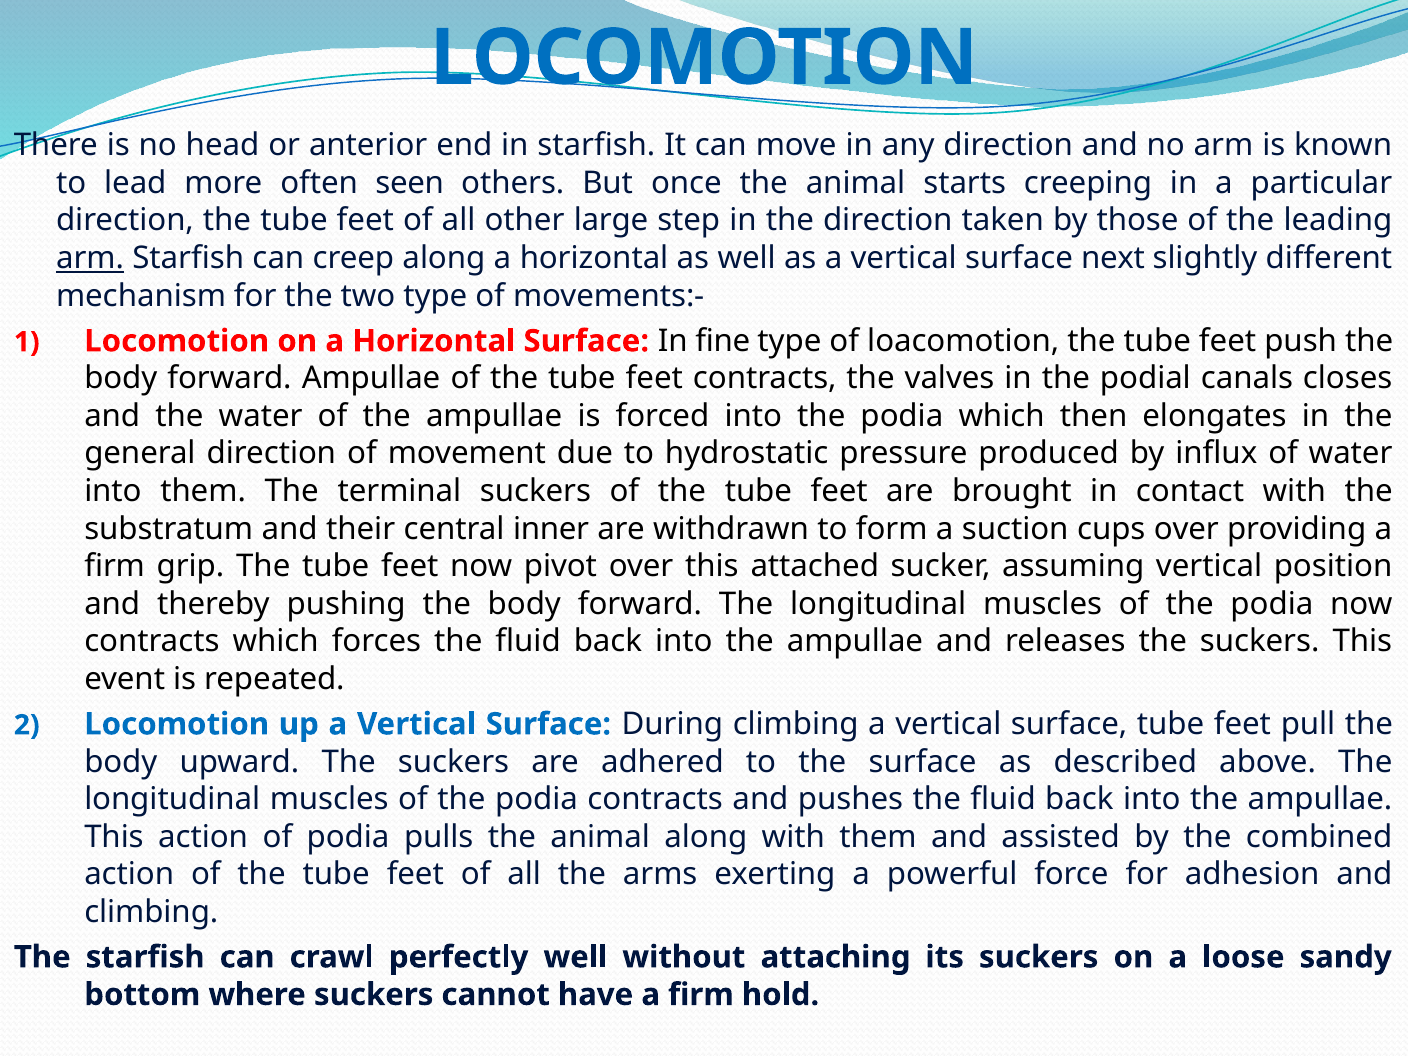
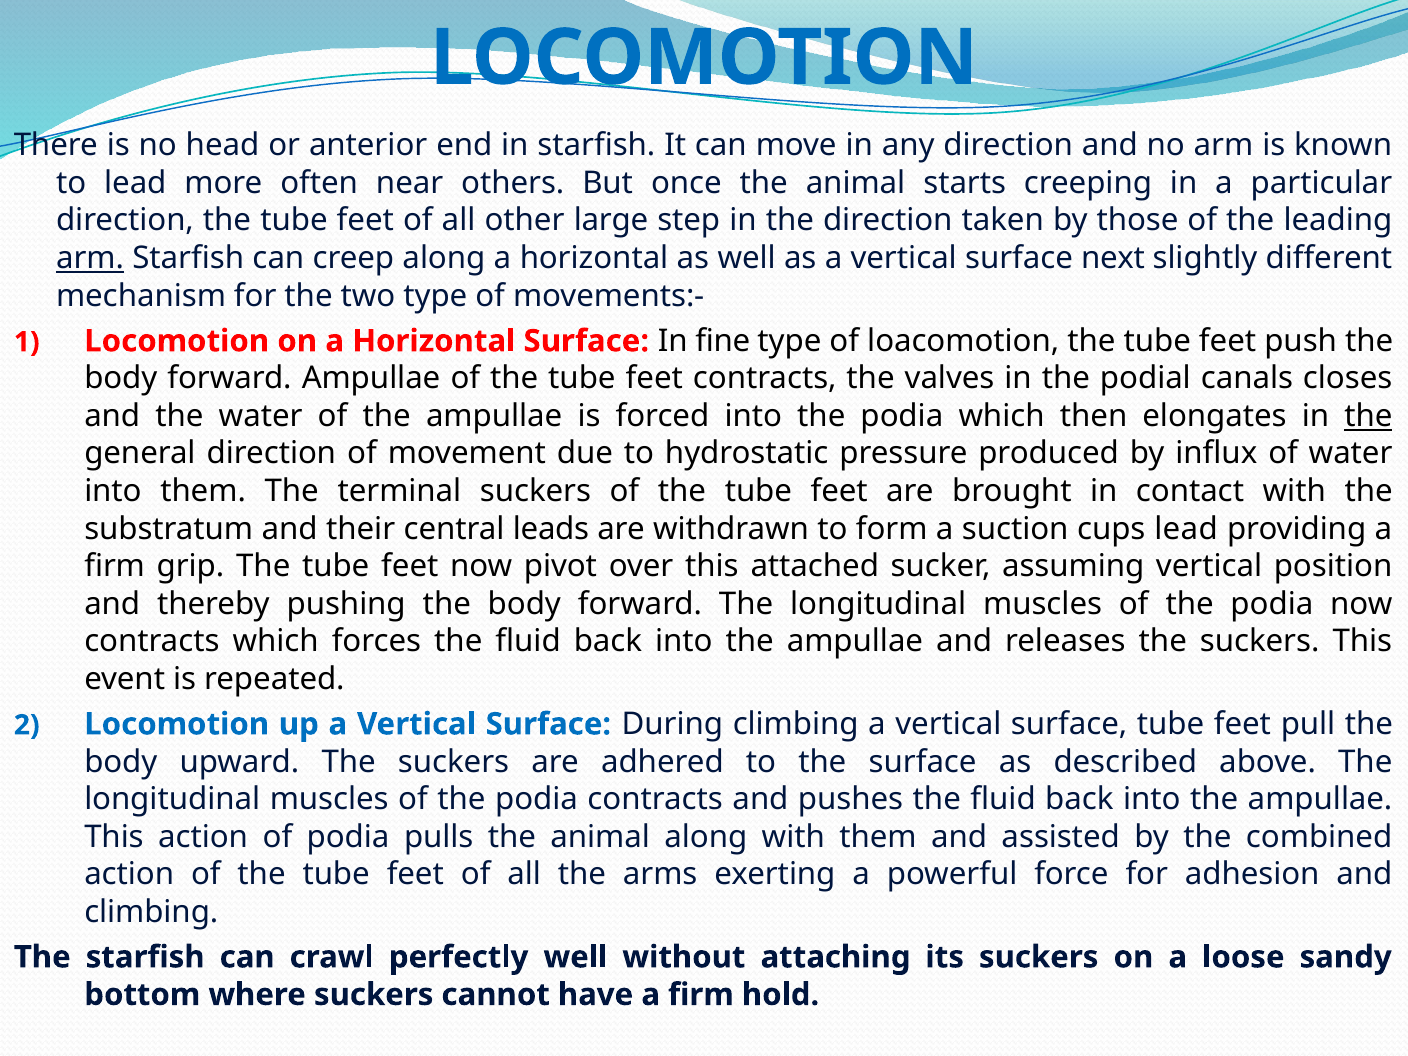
seen: seen -> near
the at (1368, 416) underline: none -> present
inner: inner -> leads
cups over: over -> lead
